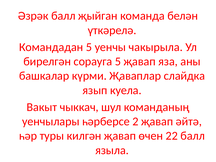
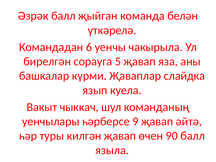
Командадан 5: 5 -> 6
2: 2 -> 9
22: 22 -> 90
